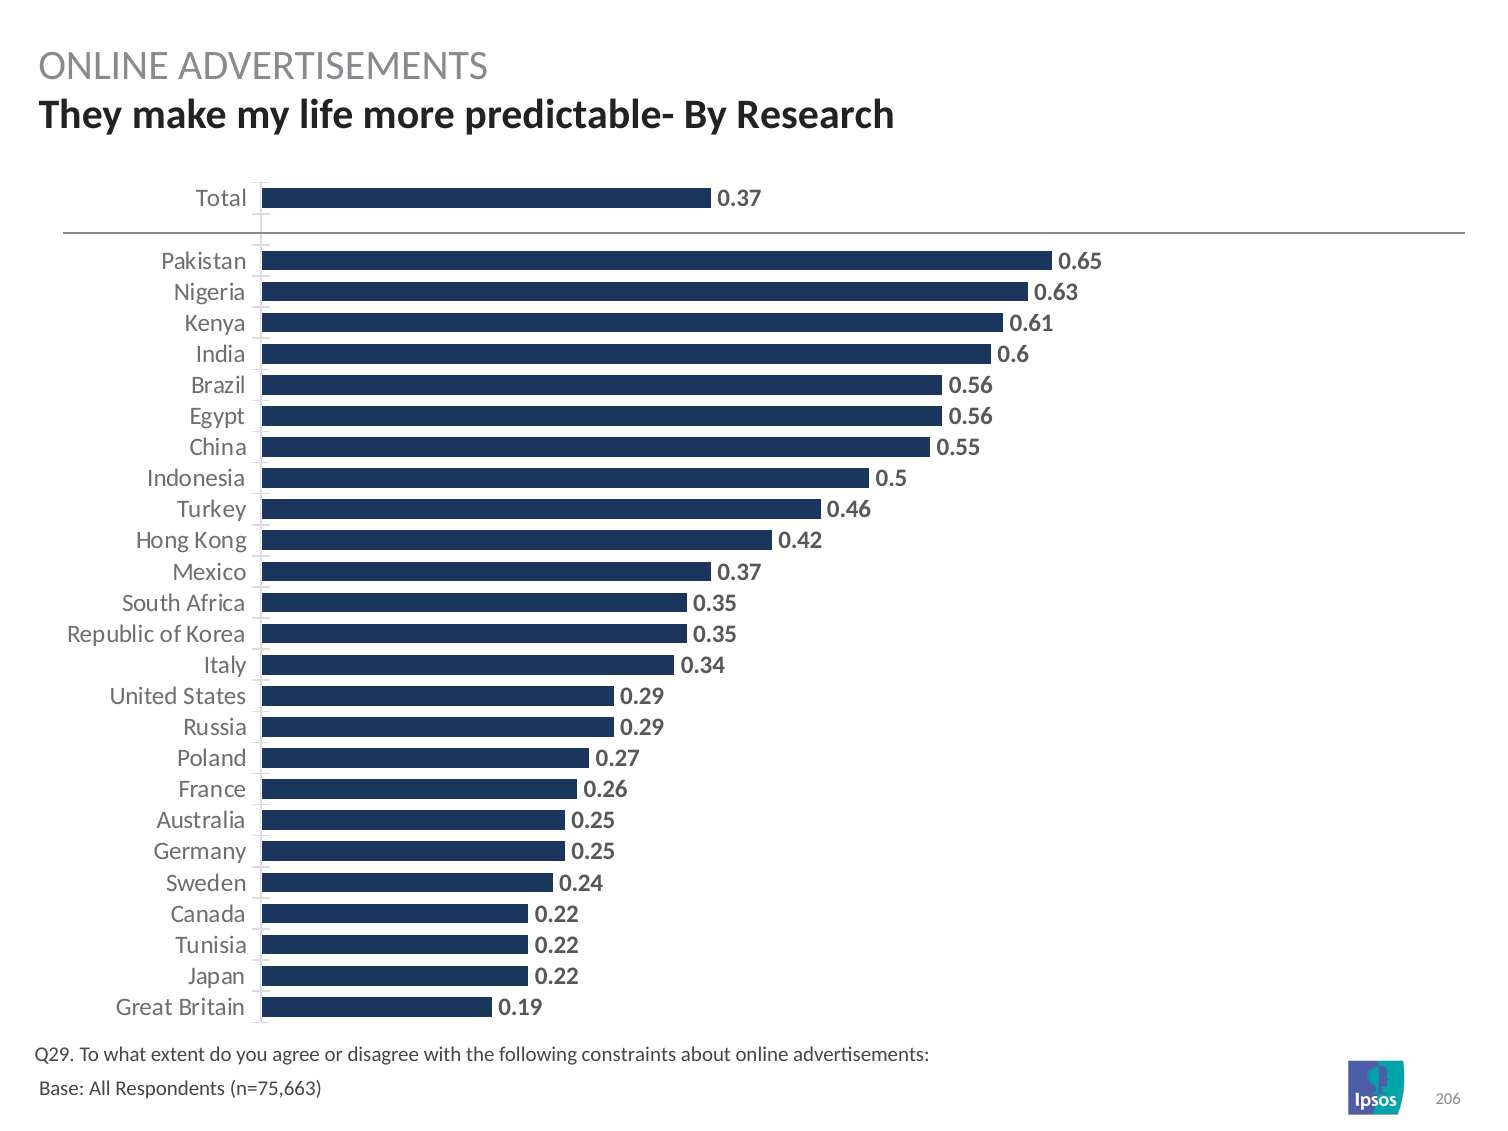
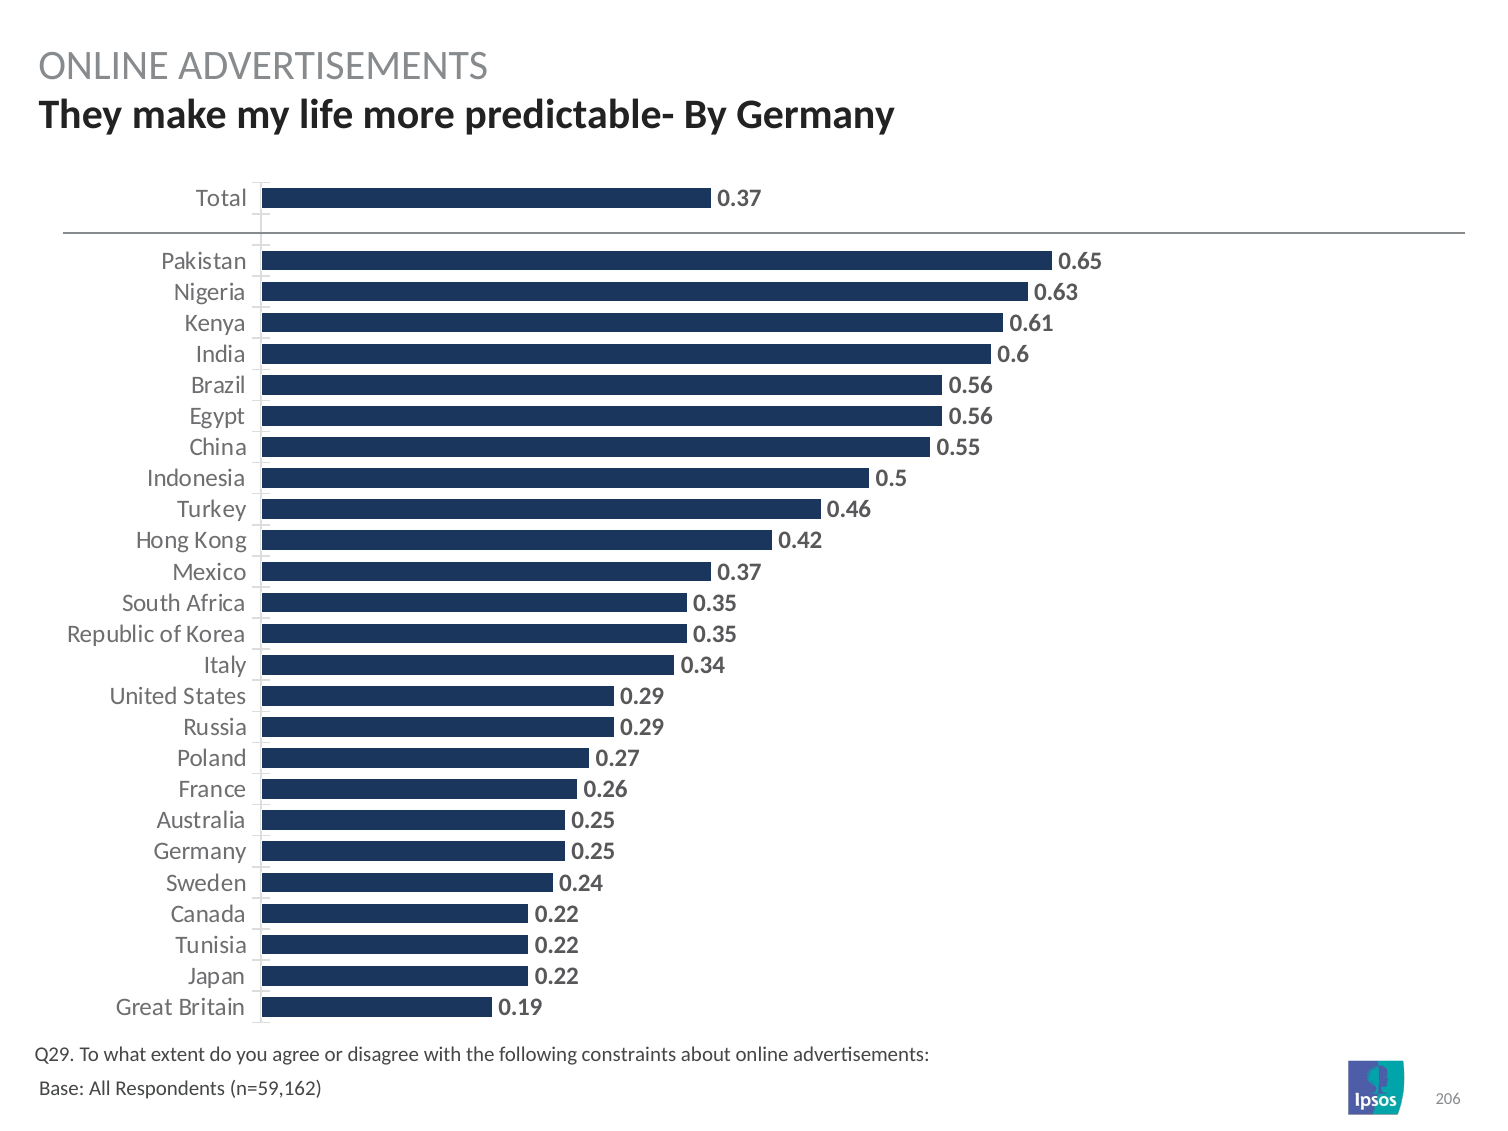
By Research: Research -> Germany
n=75,663: n=75,663 -> n=59,162
